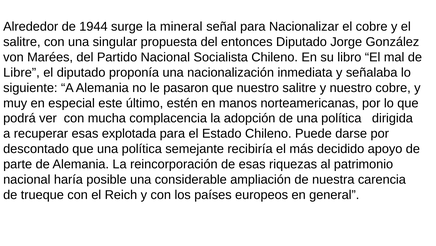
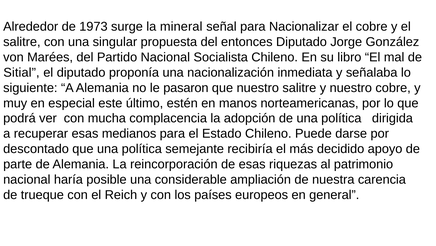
1944: 1944 -> 1973
Libre: Libre -> Sitial
explotada: explotada -> medianos
